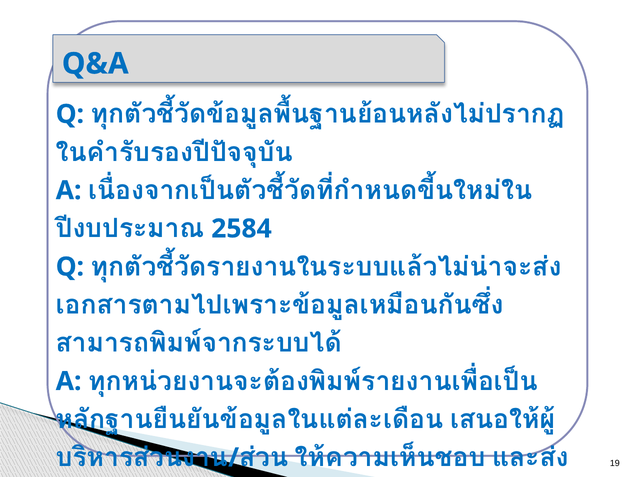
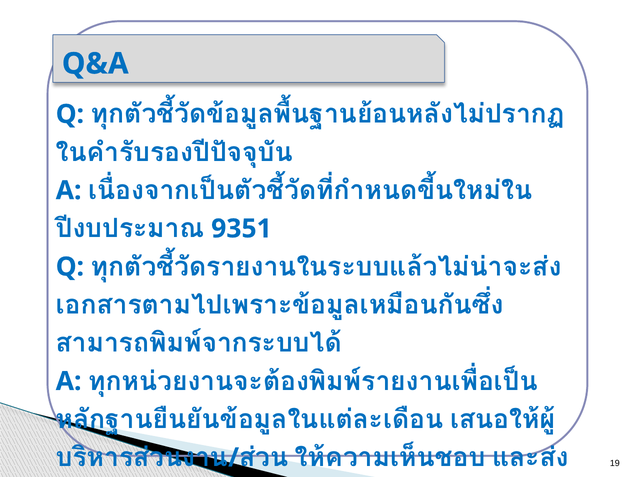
2584: 2584 -> 9351
